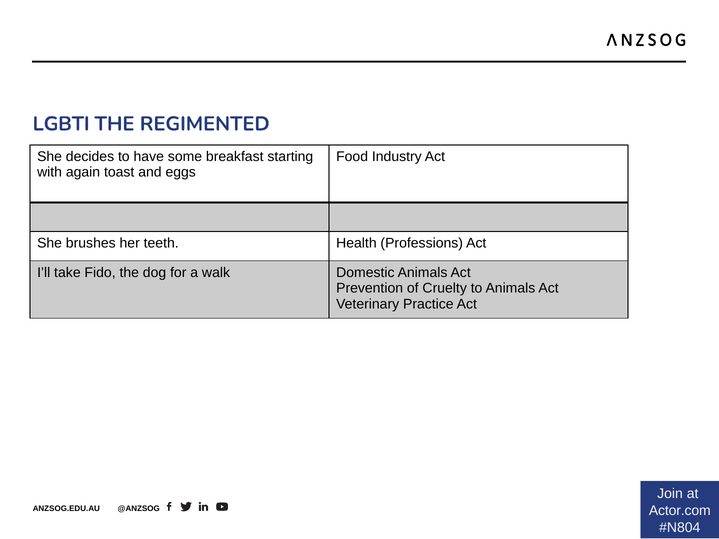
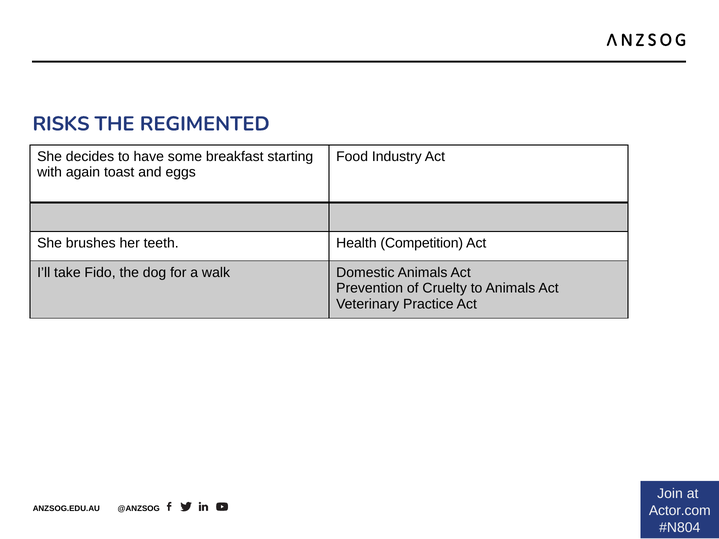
LGBTI: LGBTI -> RISKS
Professions: Professions -> Competition
